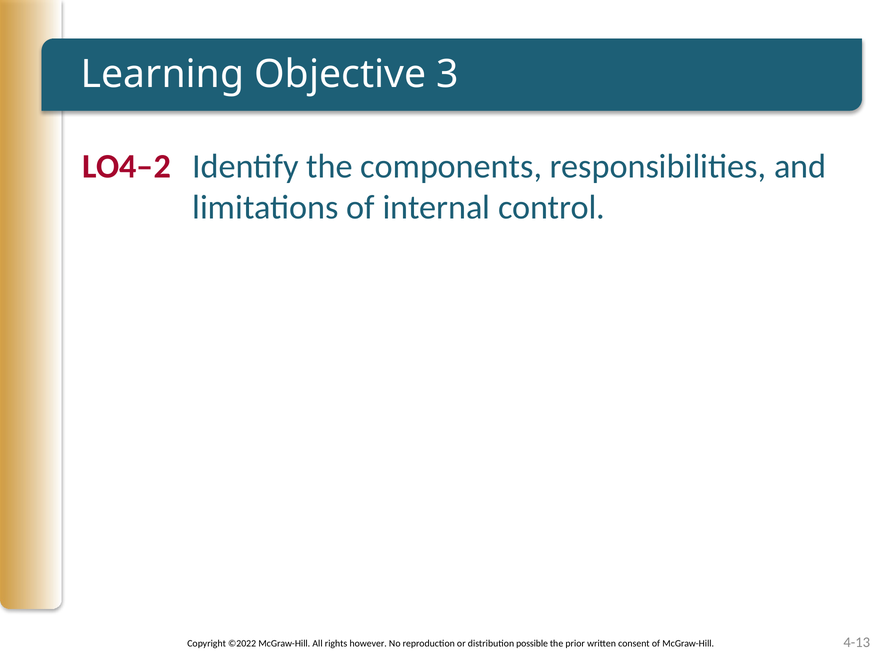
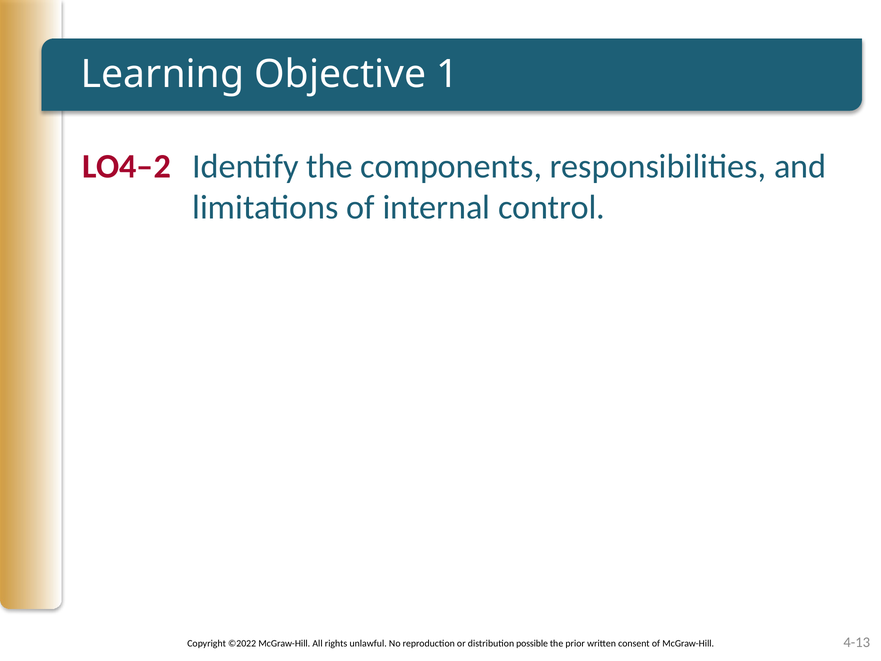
3: 3 -> 1
however: however -> unlawful
